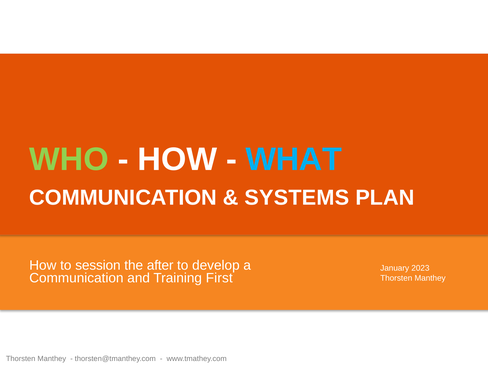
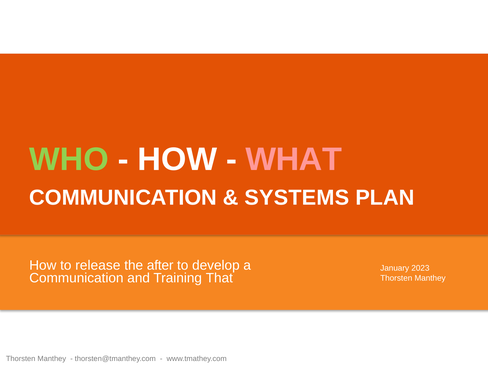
WHAT colour: light blue -> pink
session: session -> release
First: First -> That
